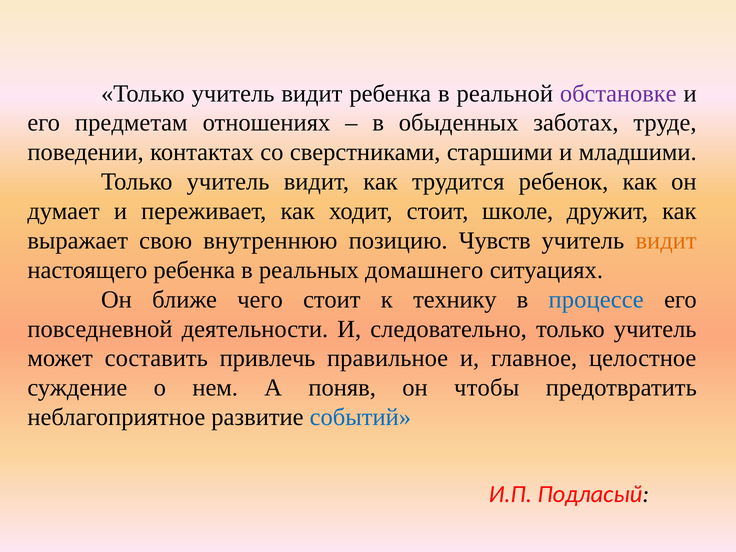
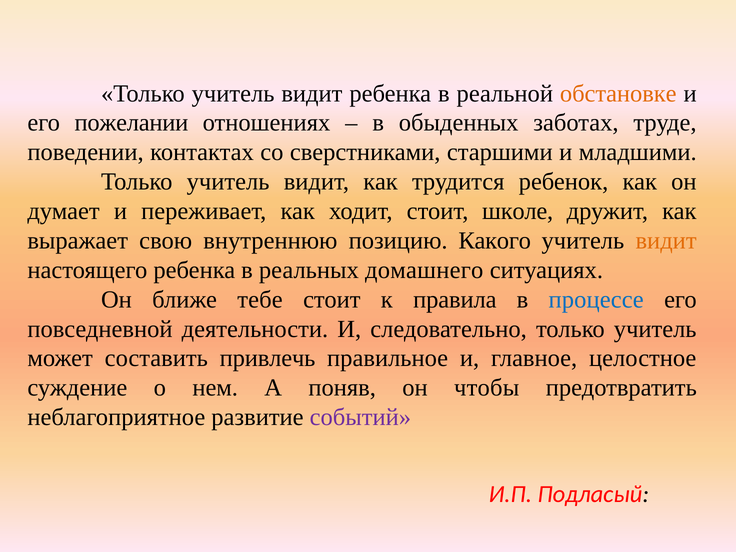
обстановке colour: purple -> orange
предметам: предметам -> пожелании
Чувств: Чувств -> Какого
чего: чего -> тебе
технику: технику -> правила
событий colour: blue -> purple
